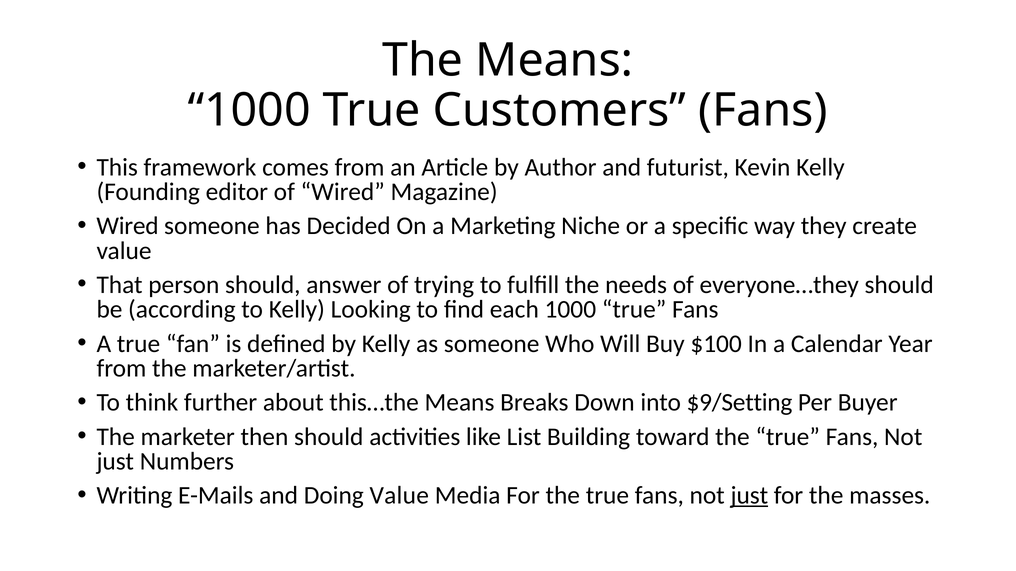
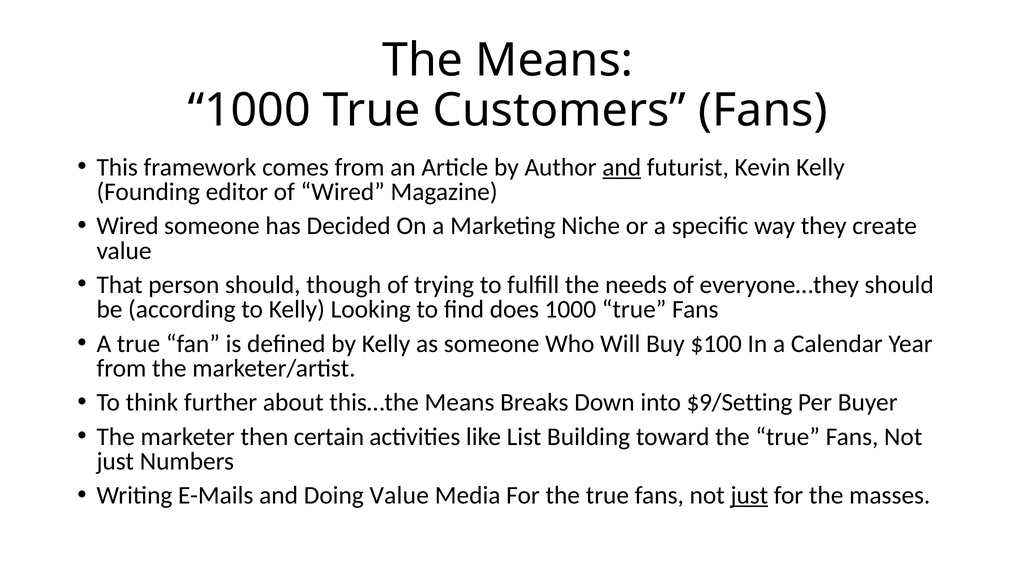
and at (622, 167) underline: none -> present
answer: answer -> though
each: each -> does
then should: should -> certain
